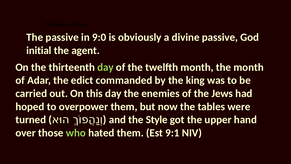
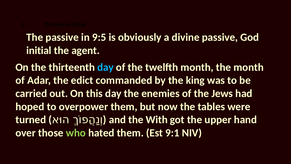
9:0: 9:0 -> 9:5
day at (105, 67) colour: light green -> light blue
Style: Style -> With
